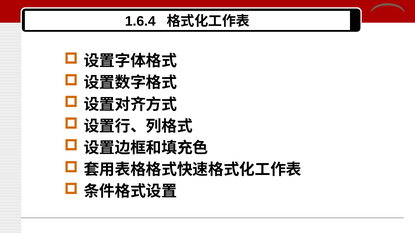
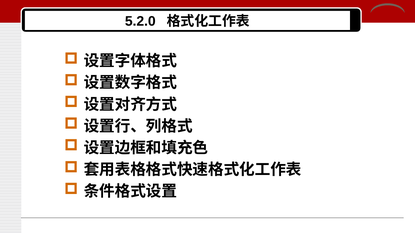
1.6.4: 1.6.4 -> 5.2.0
